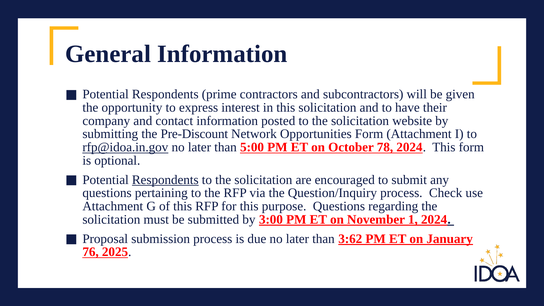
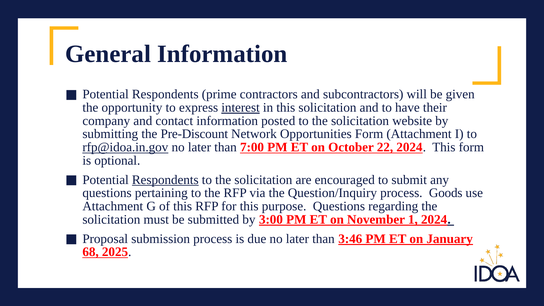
interest underline: none -> present
5:00: 5:00 -> 7:00
78: 78 -> 22
Check: Check -> Goods
3:62: 3:62 -> 3:46
76: 76 -> 68
